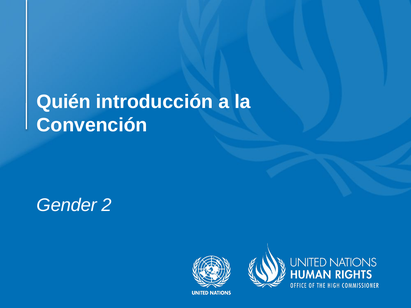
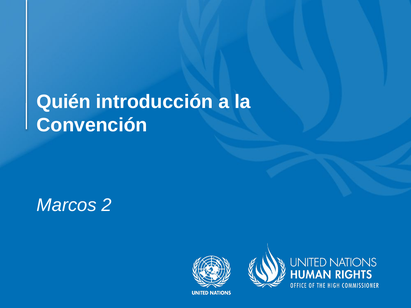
Gender: Gender -> Marcos
